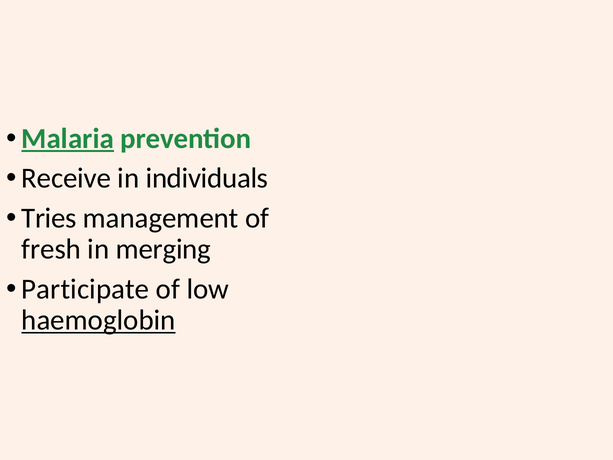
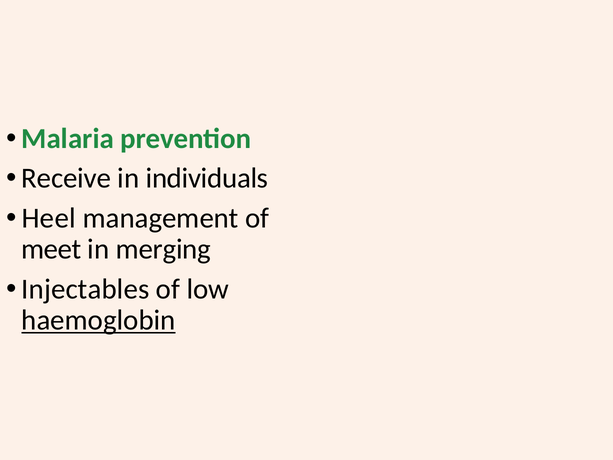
Malaria underline: present -> none
Tries: Tries -> Heel
fresh: fresh -> meet
Participate: Participate -> Injectables
